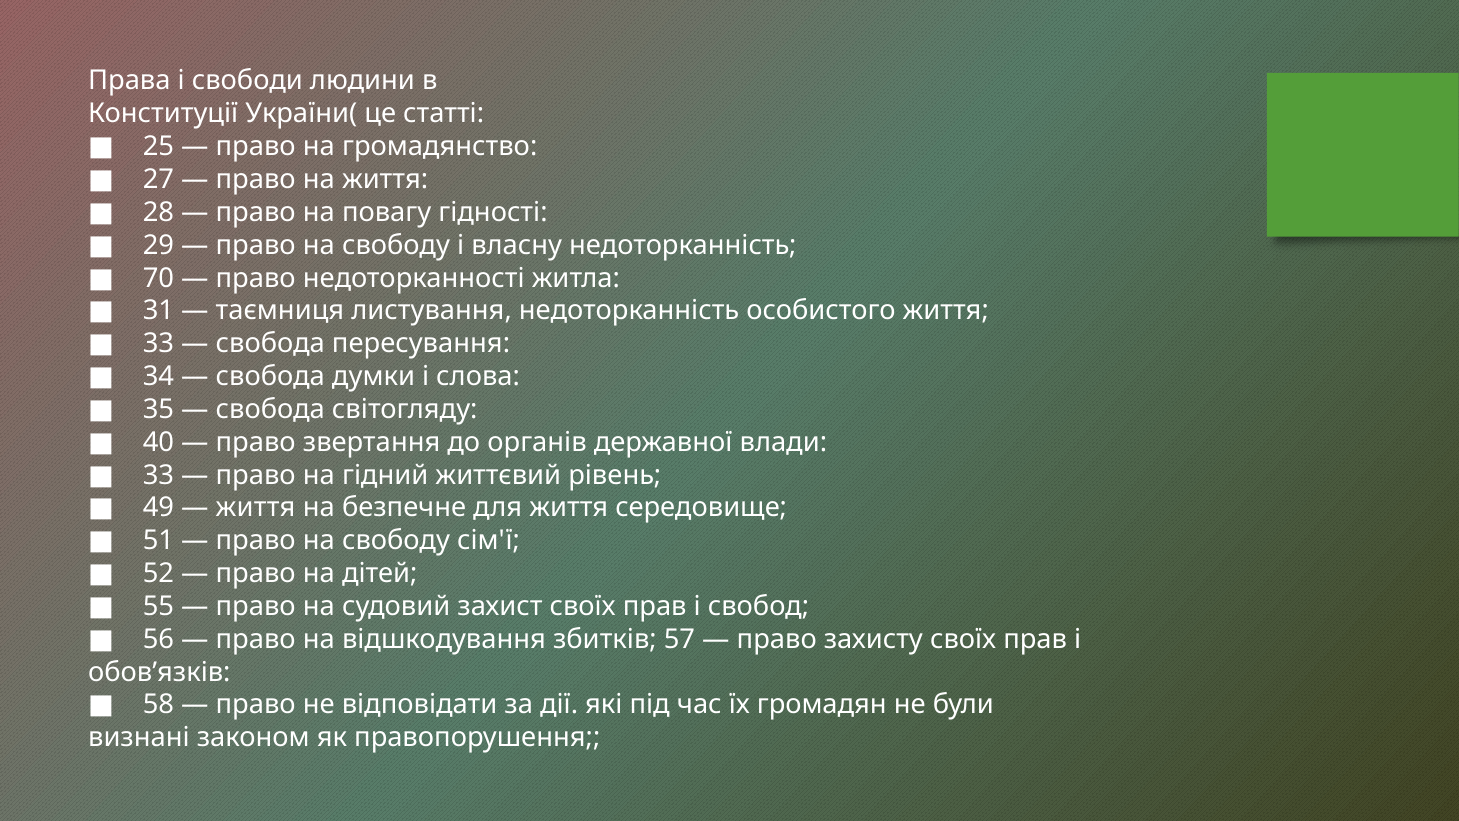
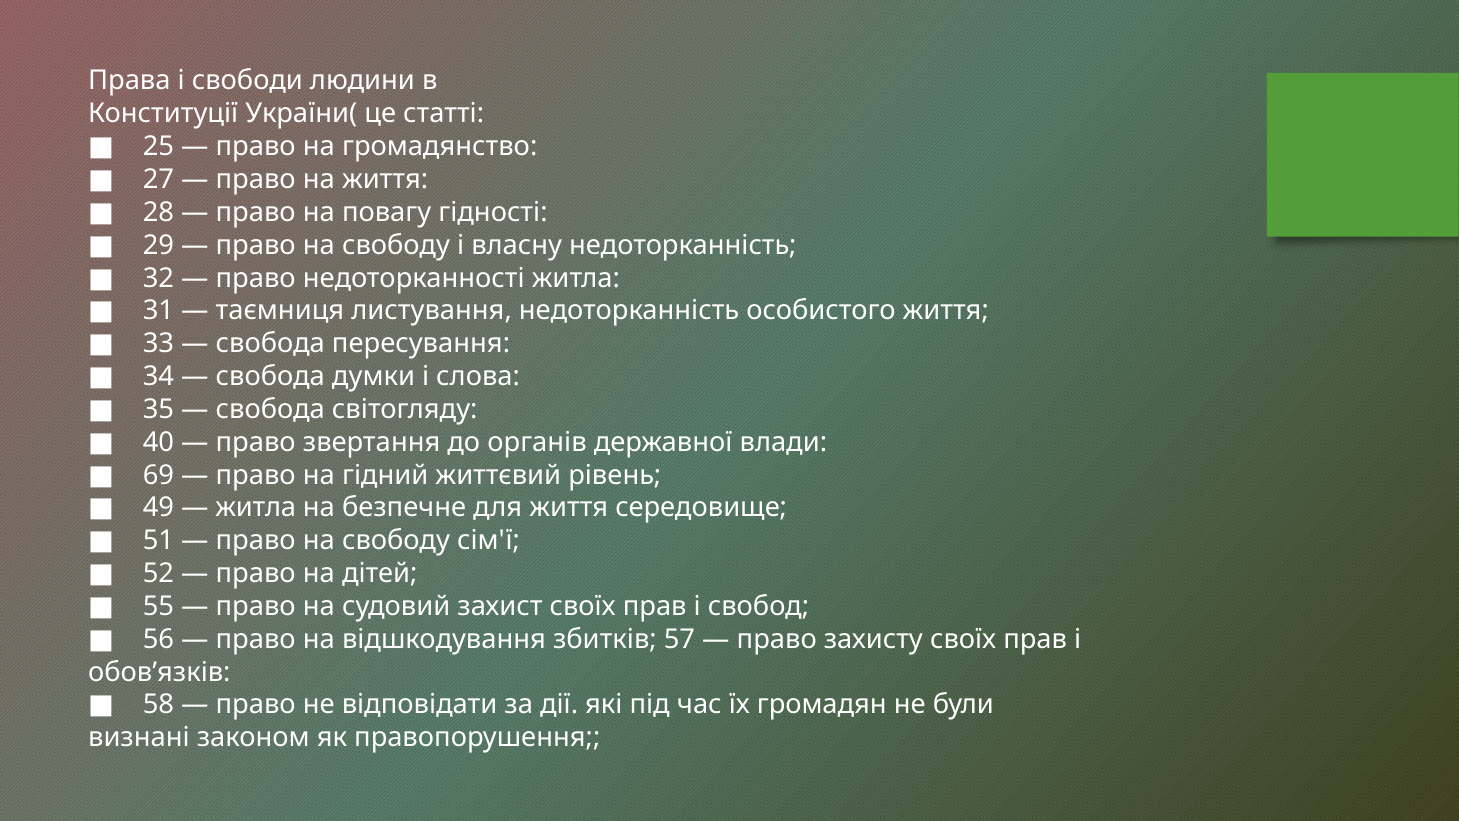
70: 70 -> 32
33 at (159, 475): 33 -> 69
життя at (256, 508): життя -> житла
